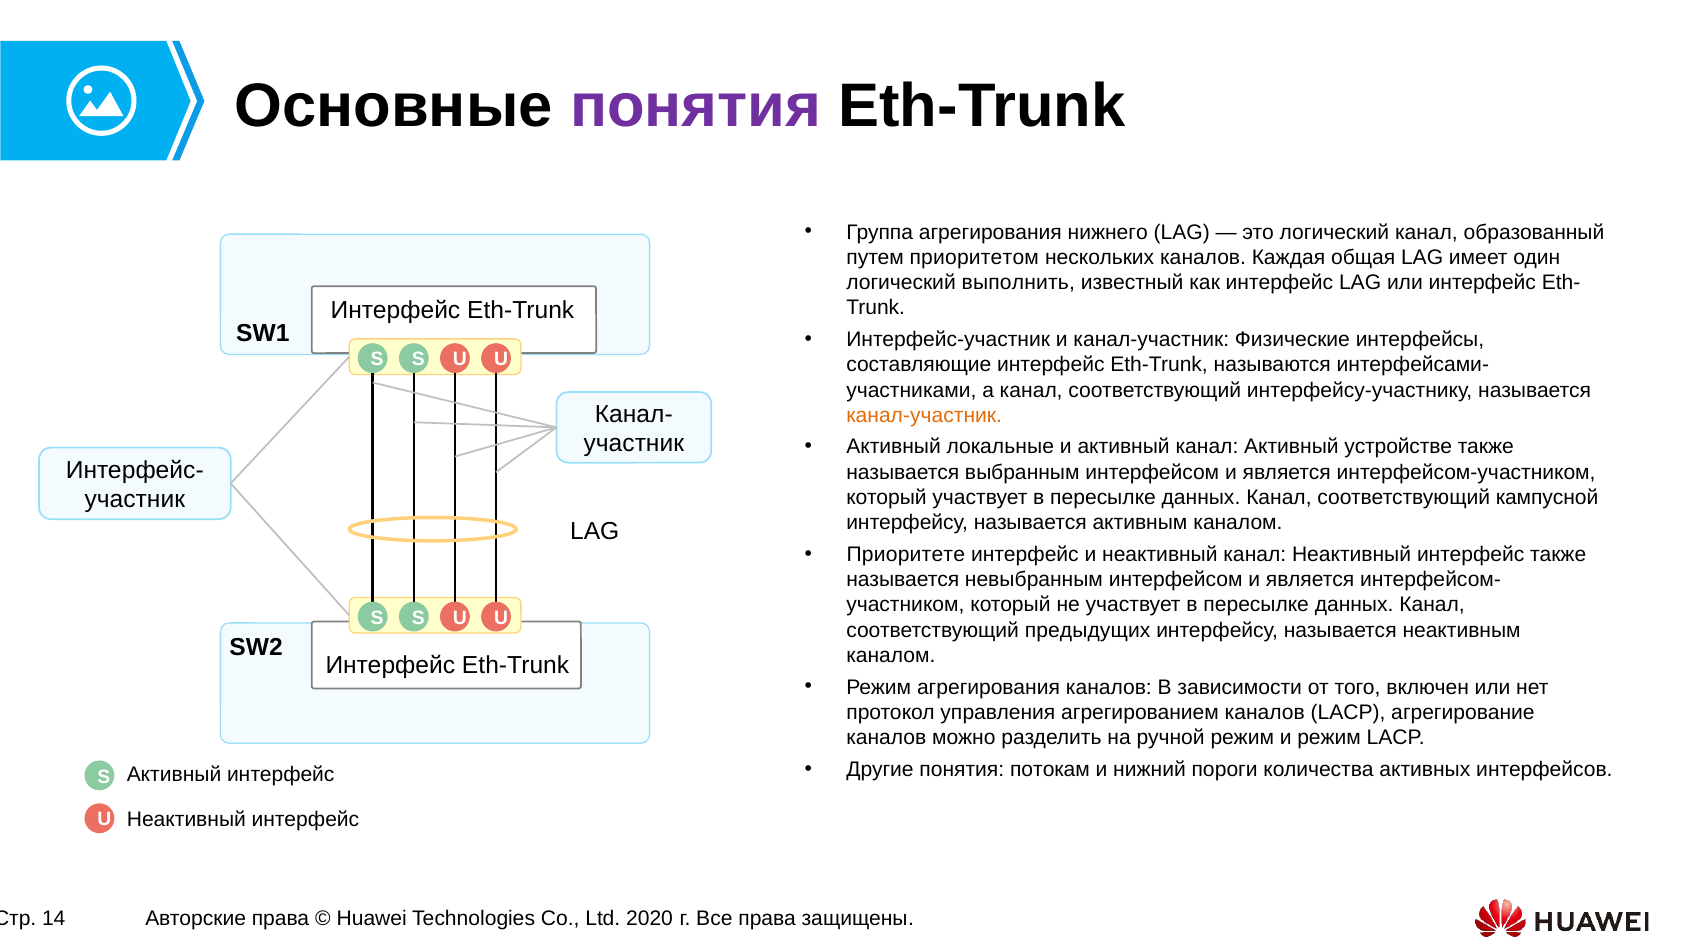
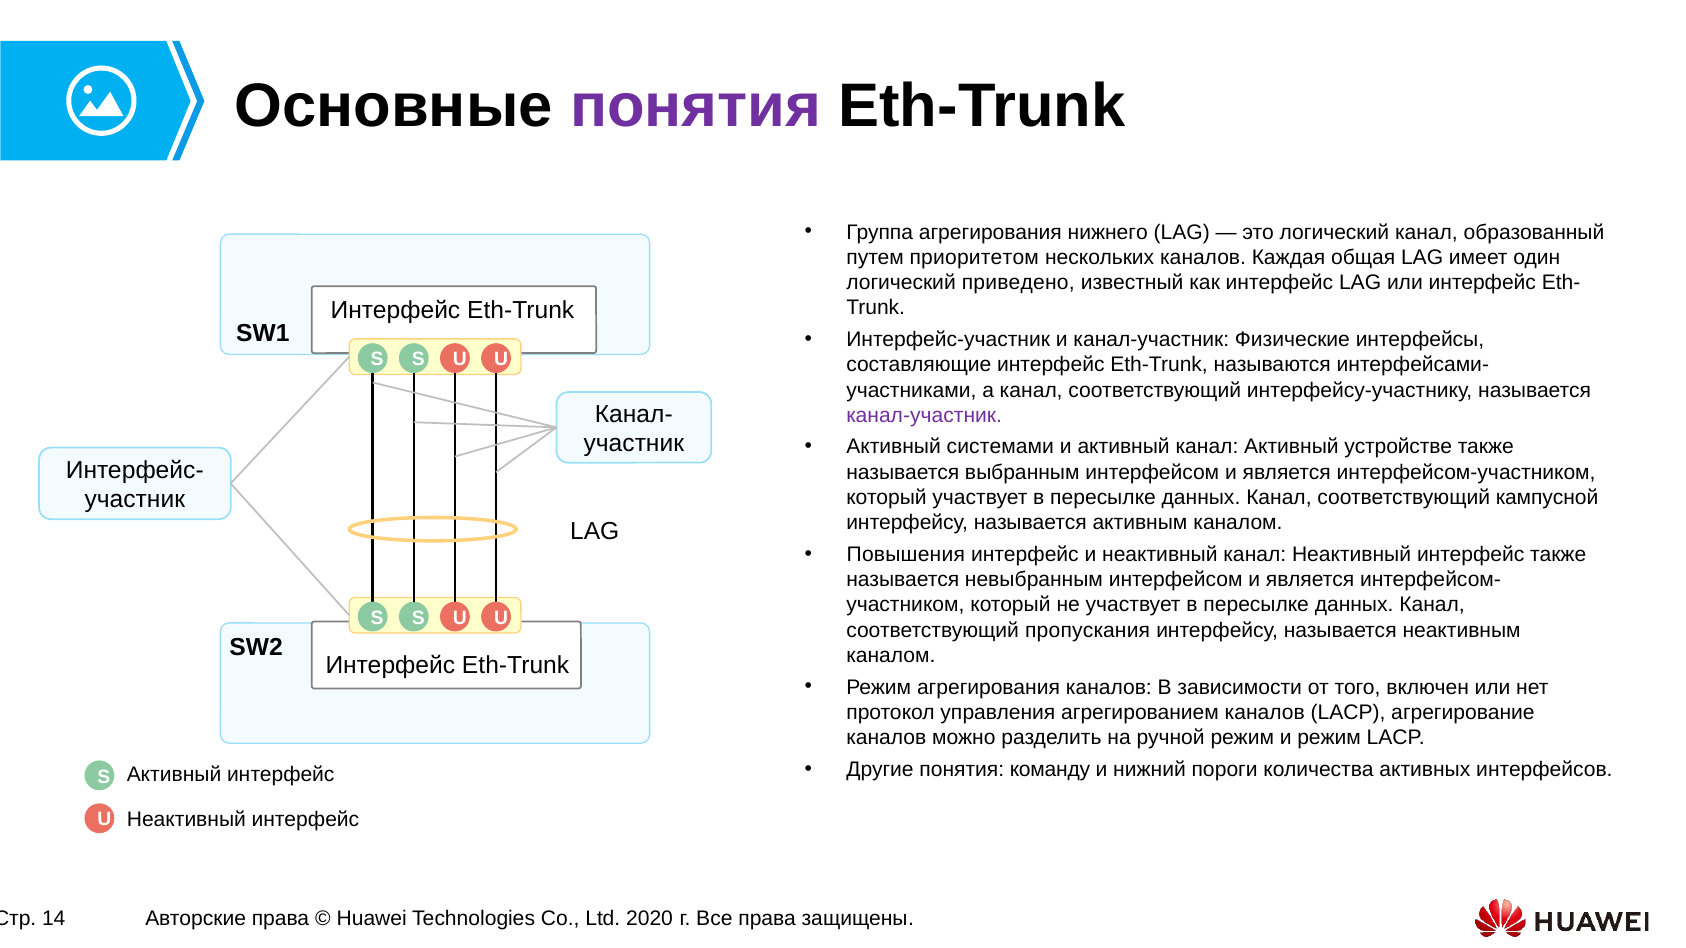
выполнить: выполнить -> приведено
канал-участник at (924, 416) colour: orange -> purple
локальные: локальные -> системами
Приоритете: Приоритете -> Повышения
предыдущих: предыдущих -> пропускания
потокам: потокам -> команду
